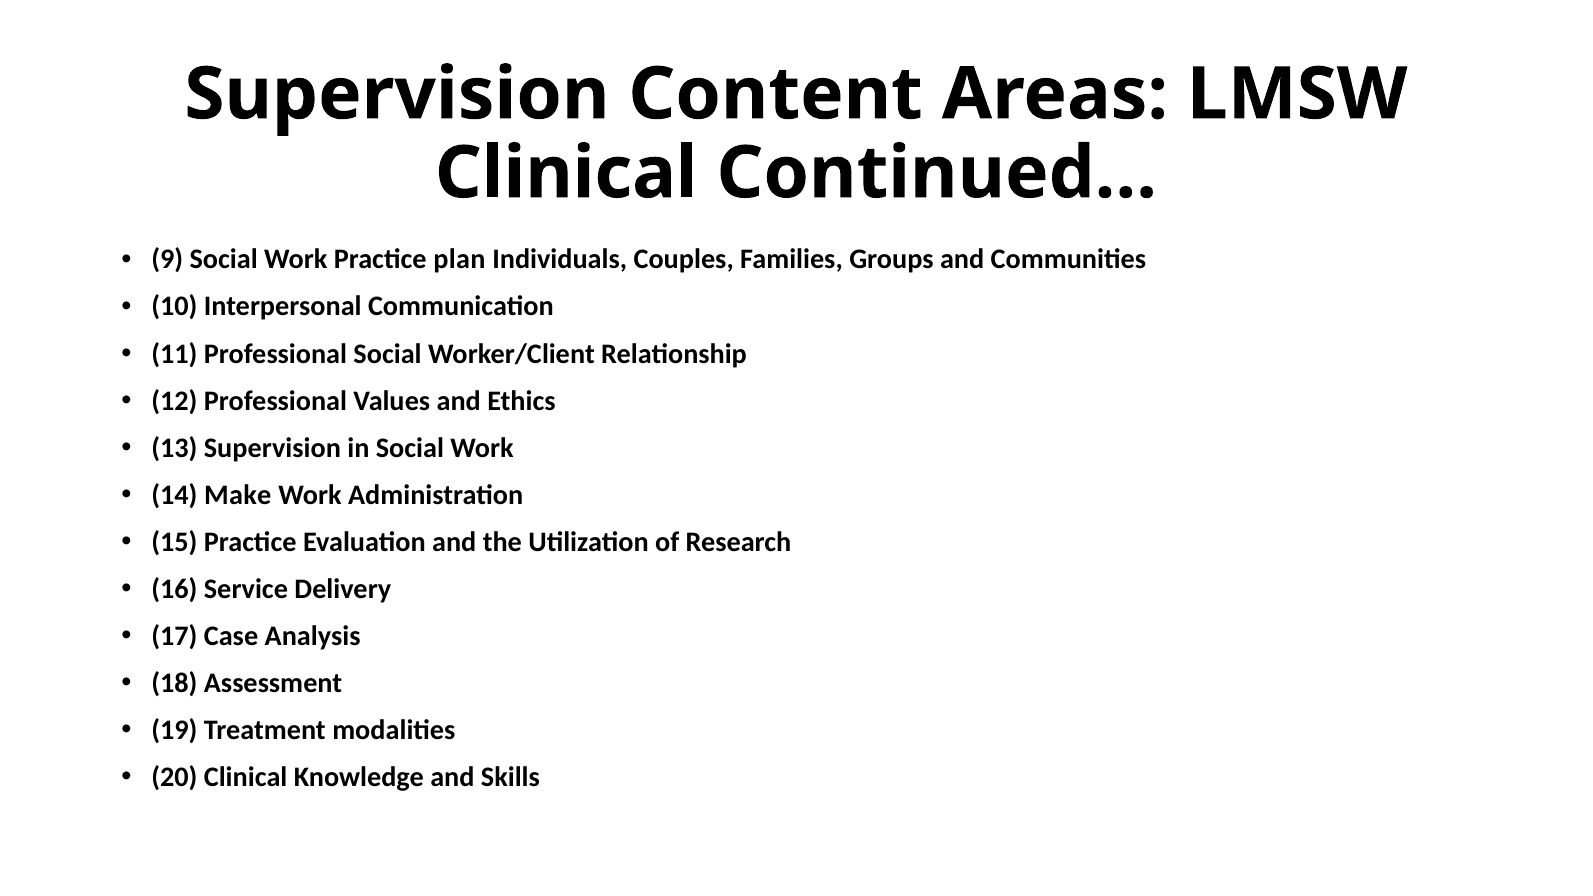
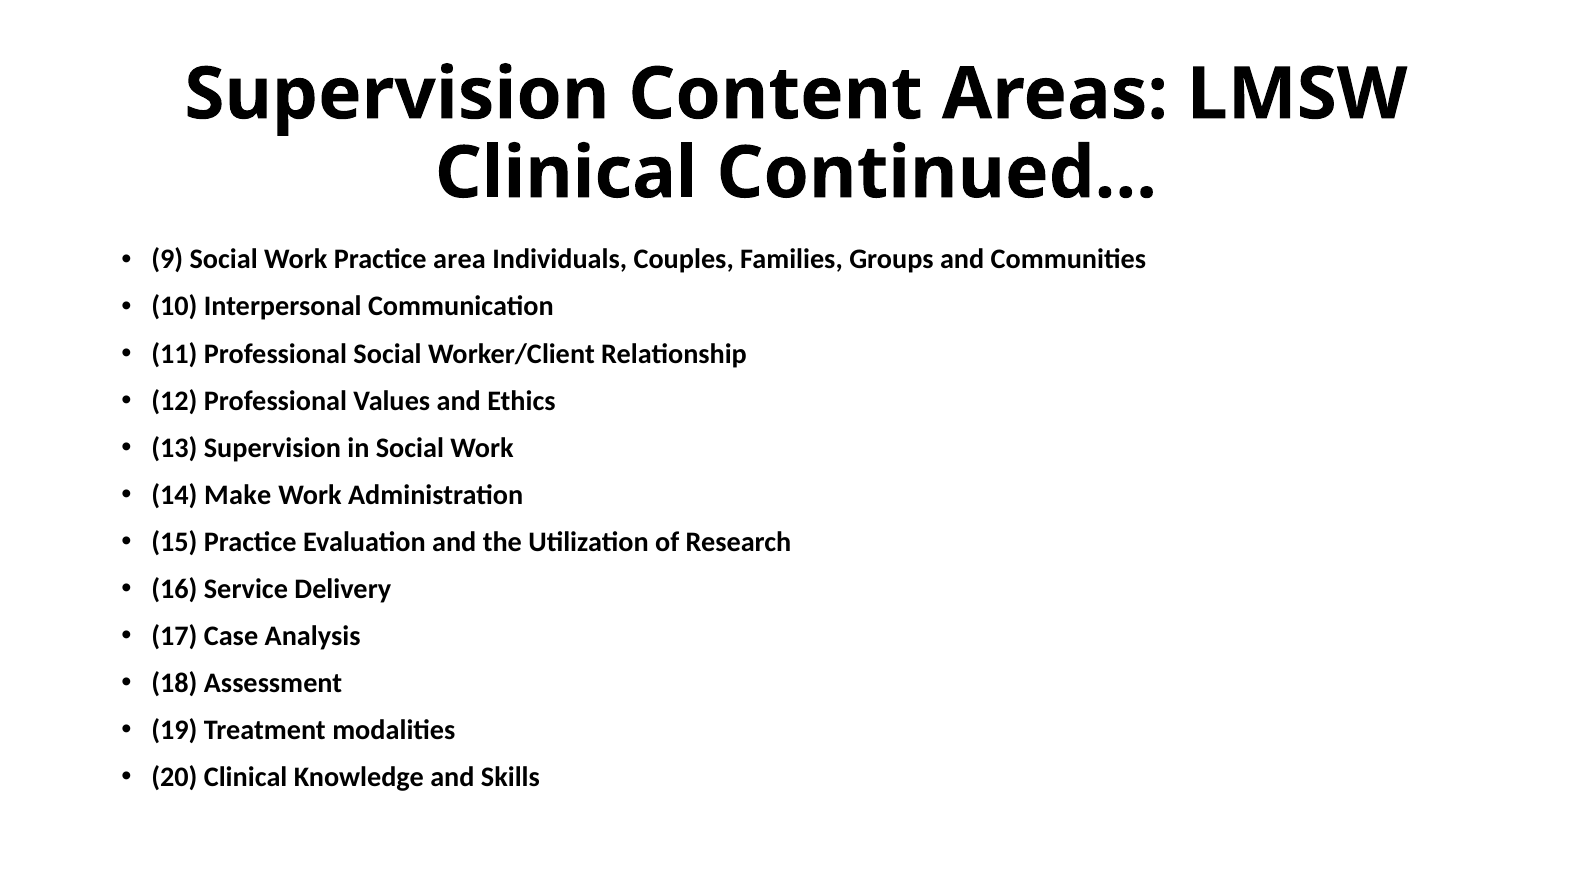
plan: plan -> area
